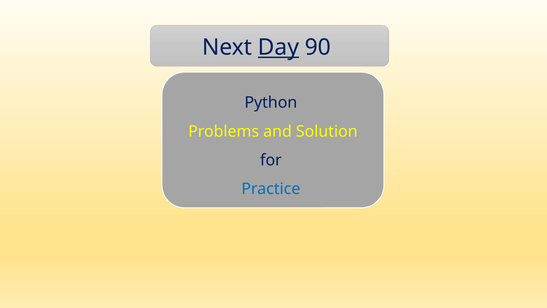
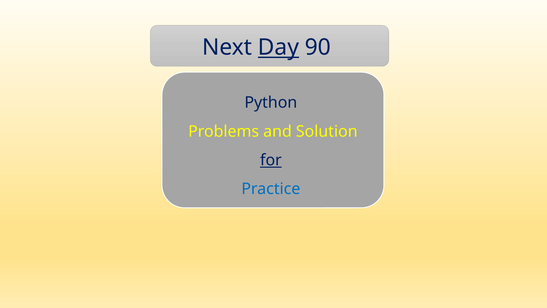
for underline: none -> present
